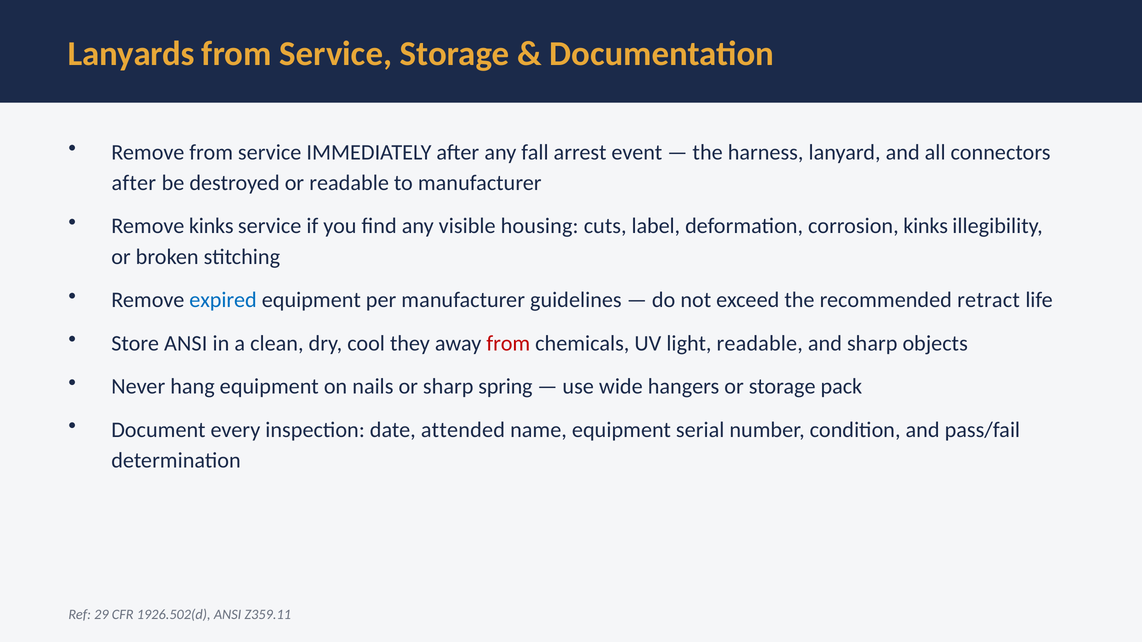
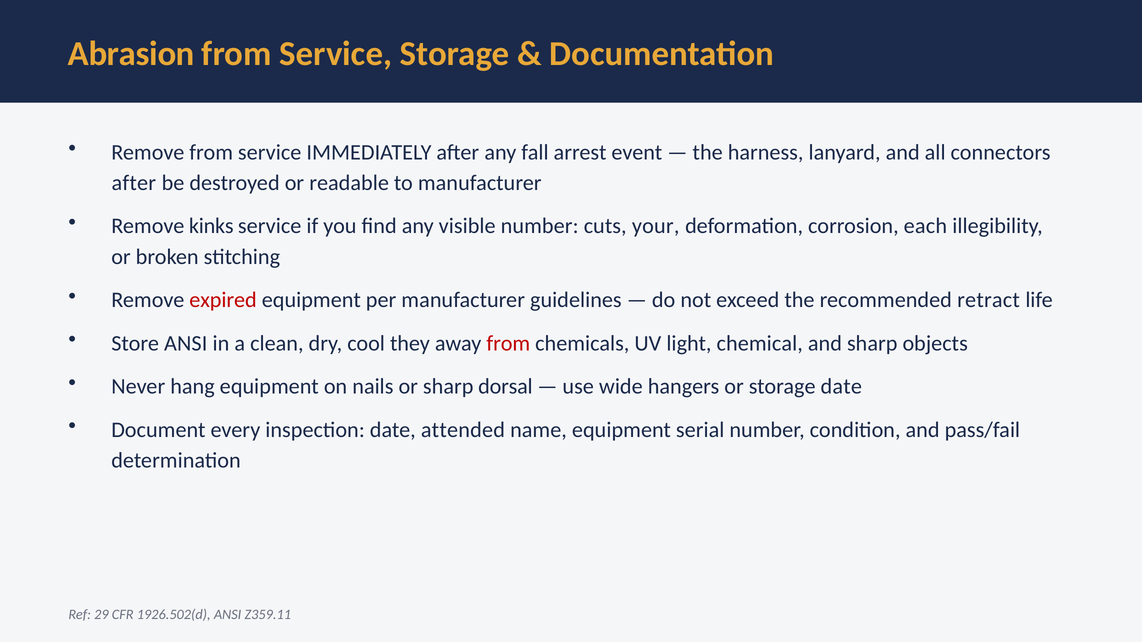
Lanyards: Lanyards -> Abrasion
visible housing: housing -> number
label: label -> your
corrosion kinks: kinks -> each
expired colour: blue -> red
light readable: readable -> chemical
spring: spring -> dorsal
storage pack: pack -> date
